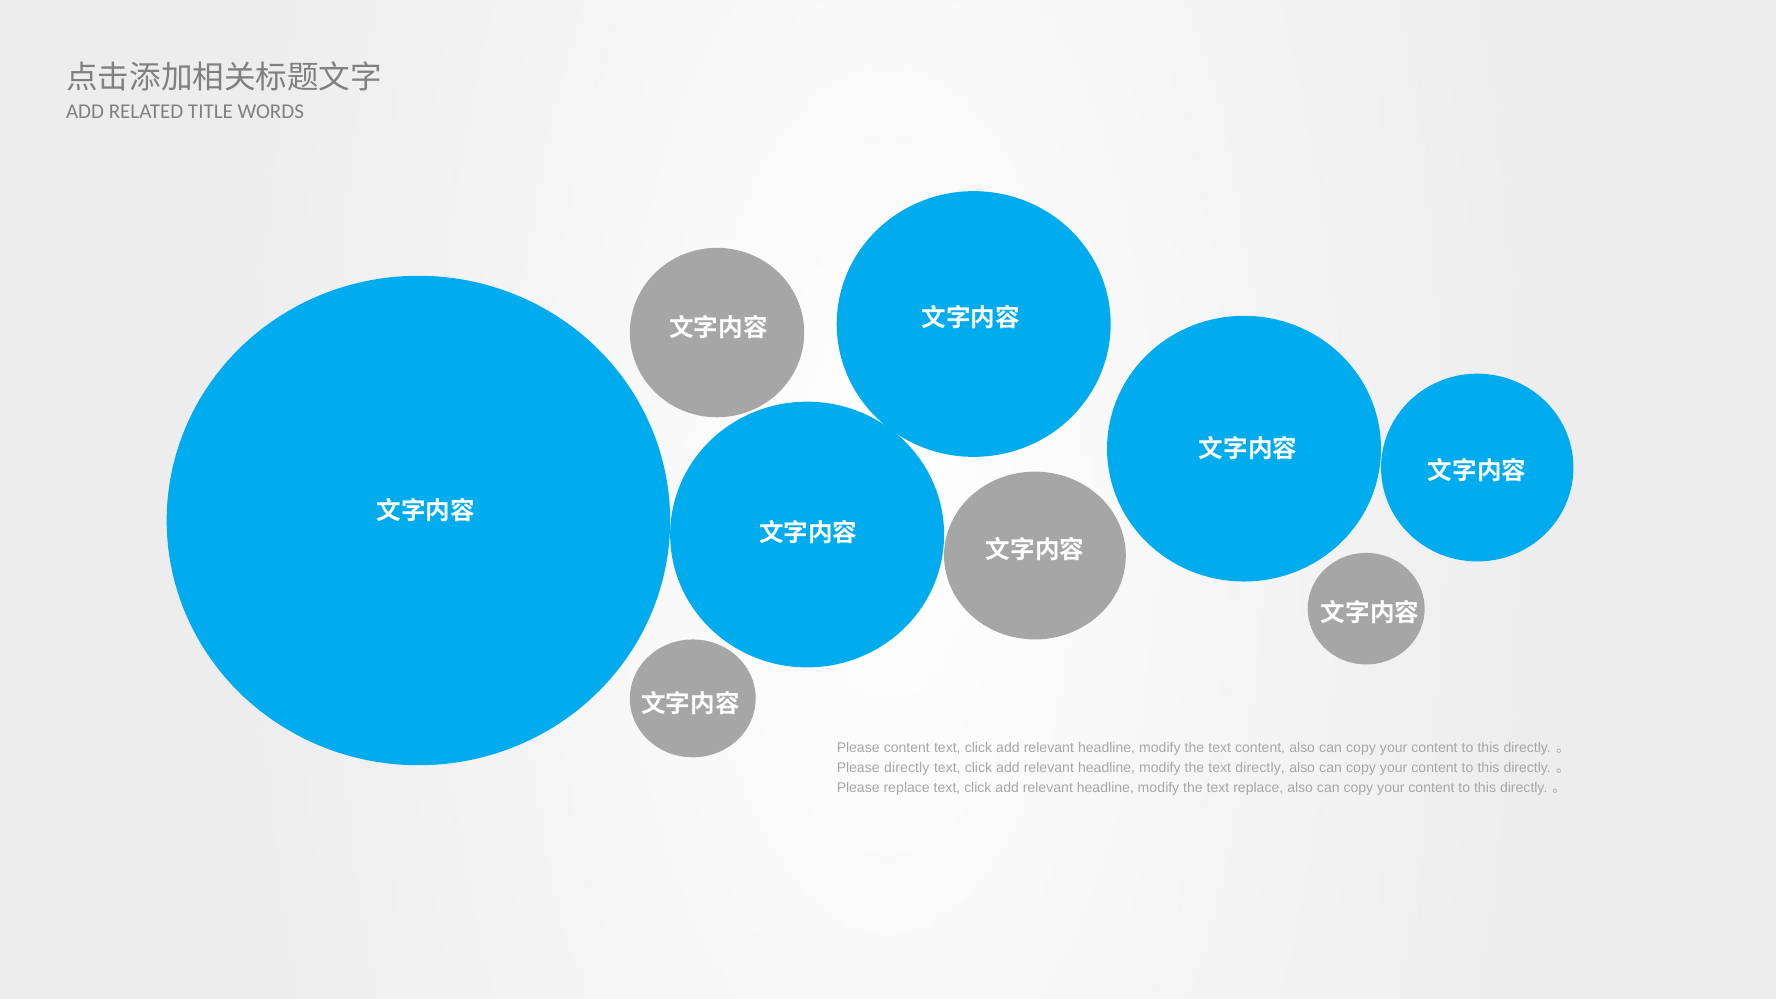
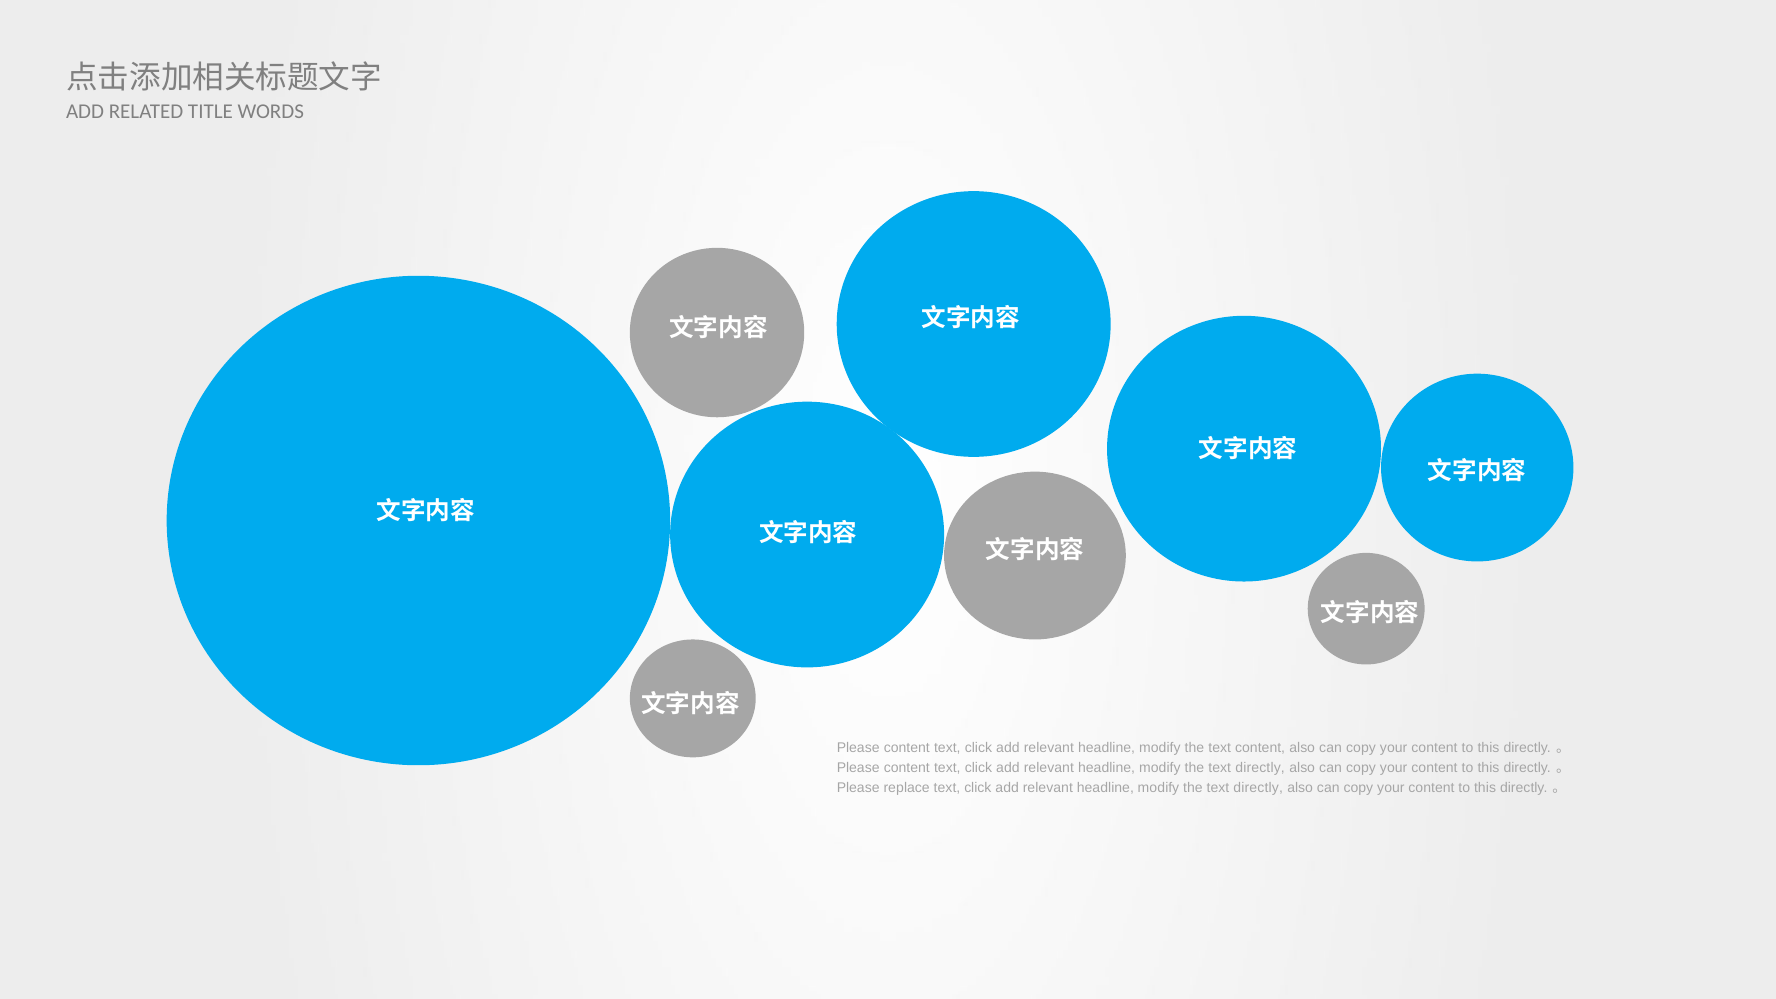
directly at (907, 768): directly -> content
replace at (1258, 788): replace -> directly
